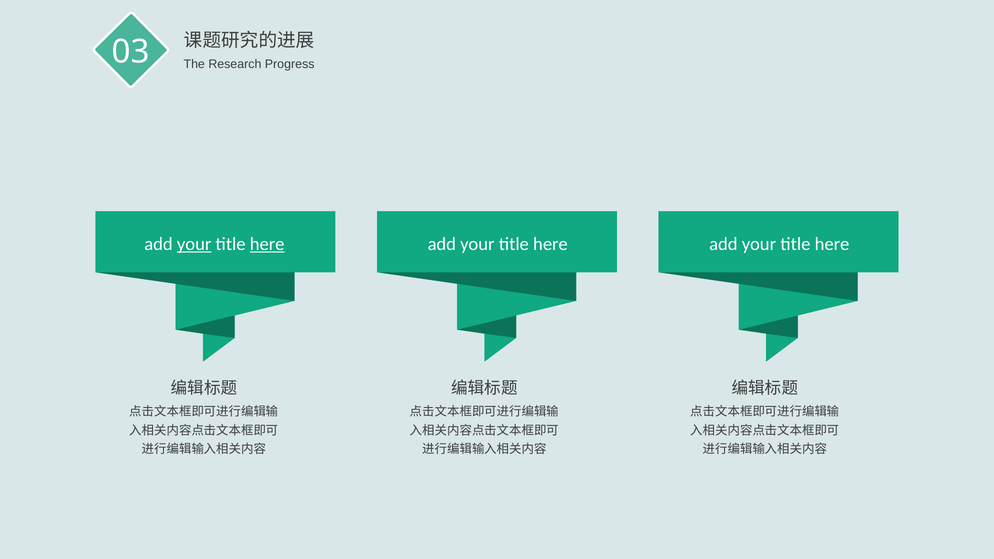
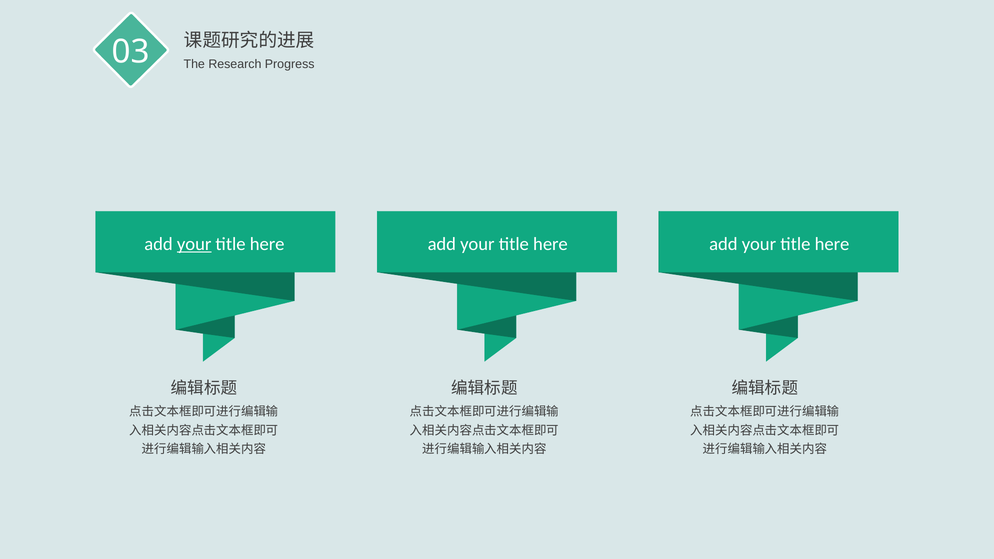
here at (267, 244) underline: present -> none
